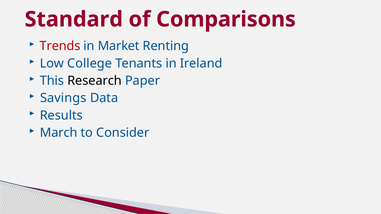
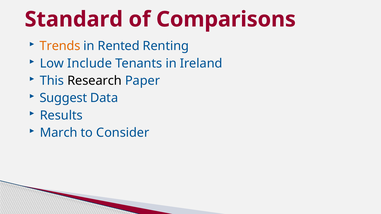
Trends colour: red -> orange
Market: Market -> Rented
College: College -> Include
Savings: Savings -> Suggest
